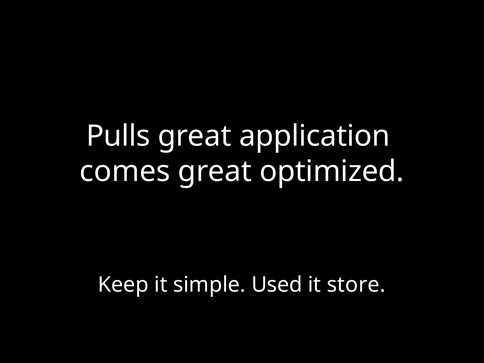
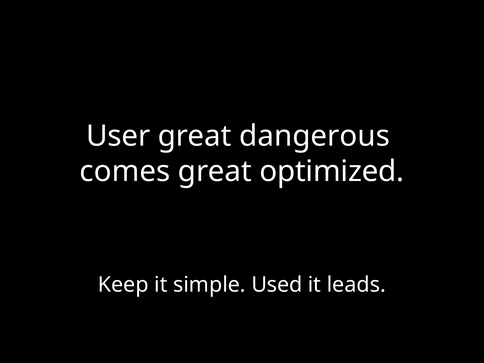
Pulls: Pulls -> User
application: application -> dangerous
store: store -> leads
